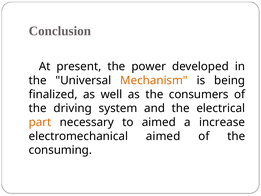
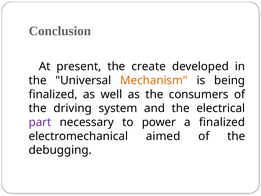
power: power -> create
part colour: orange -> purple
to aimed: aimed -> power
a increase: increase -> finalized
consuming: consuming -> debugging
